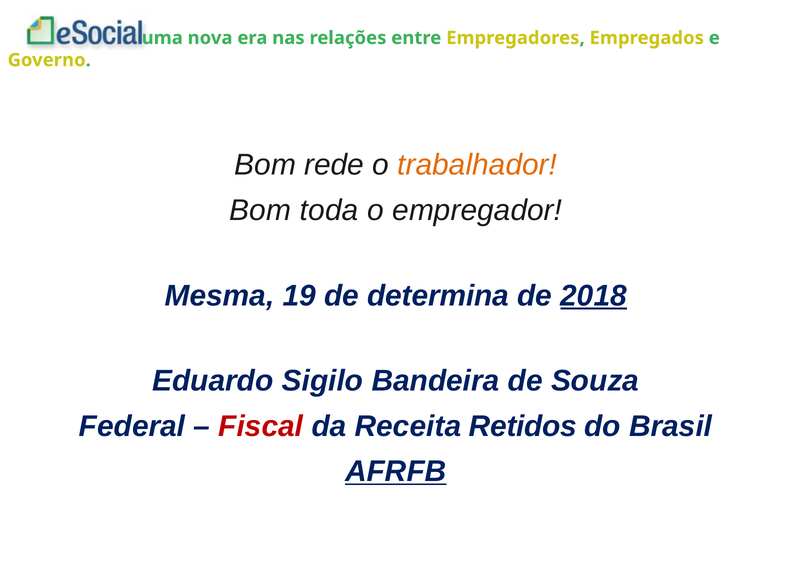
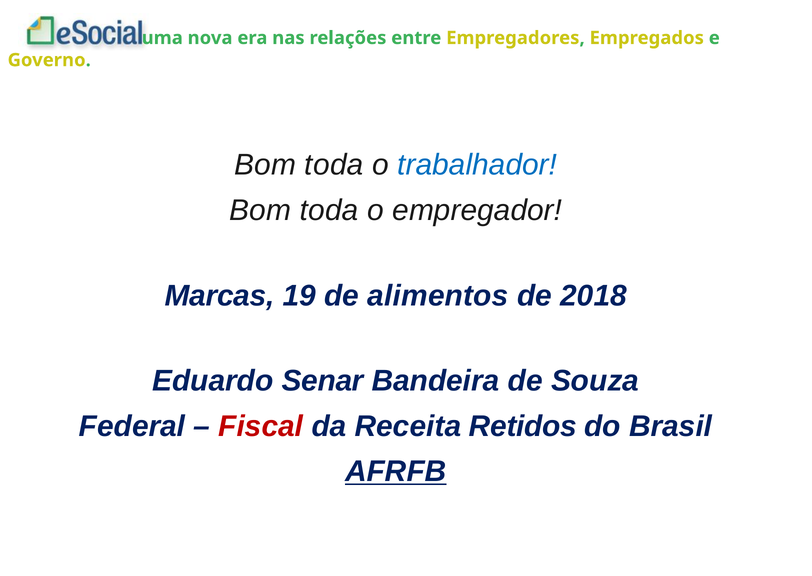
rede at (334, 165): rede -> toda
trabalhador colour: orange -> blue
Mesma: Mesma -> Marcas
determina: determina -> alimentos
2018 underline: present -> none
Sigilo: Sigilo -> Senar
